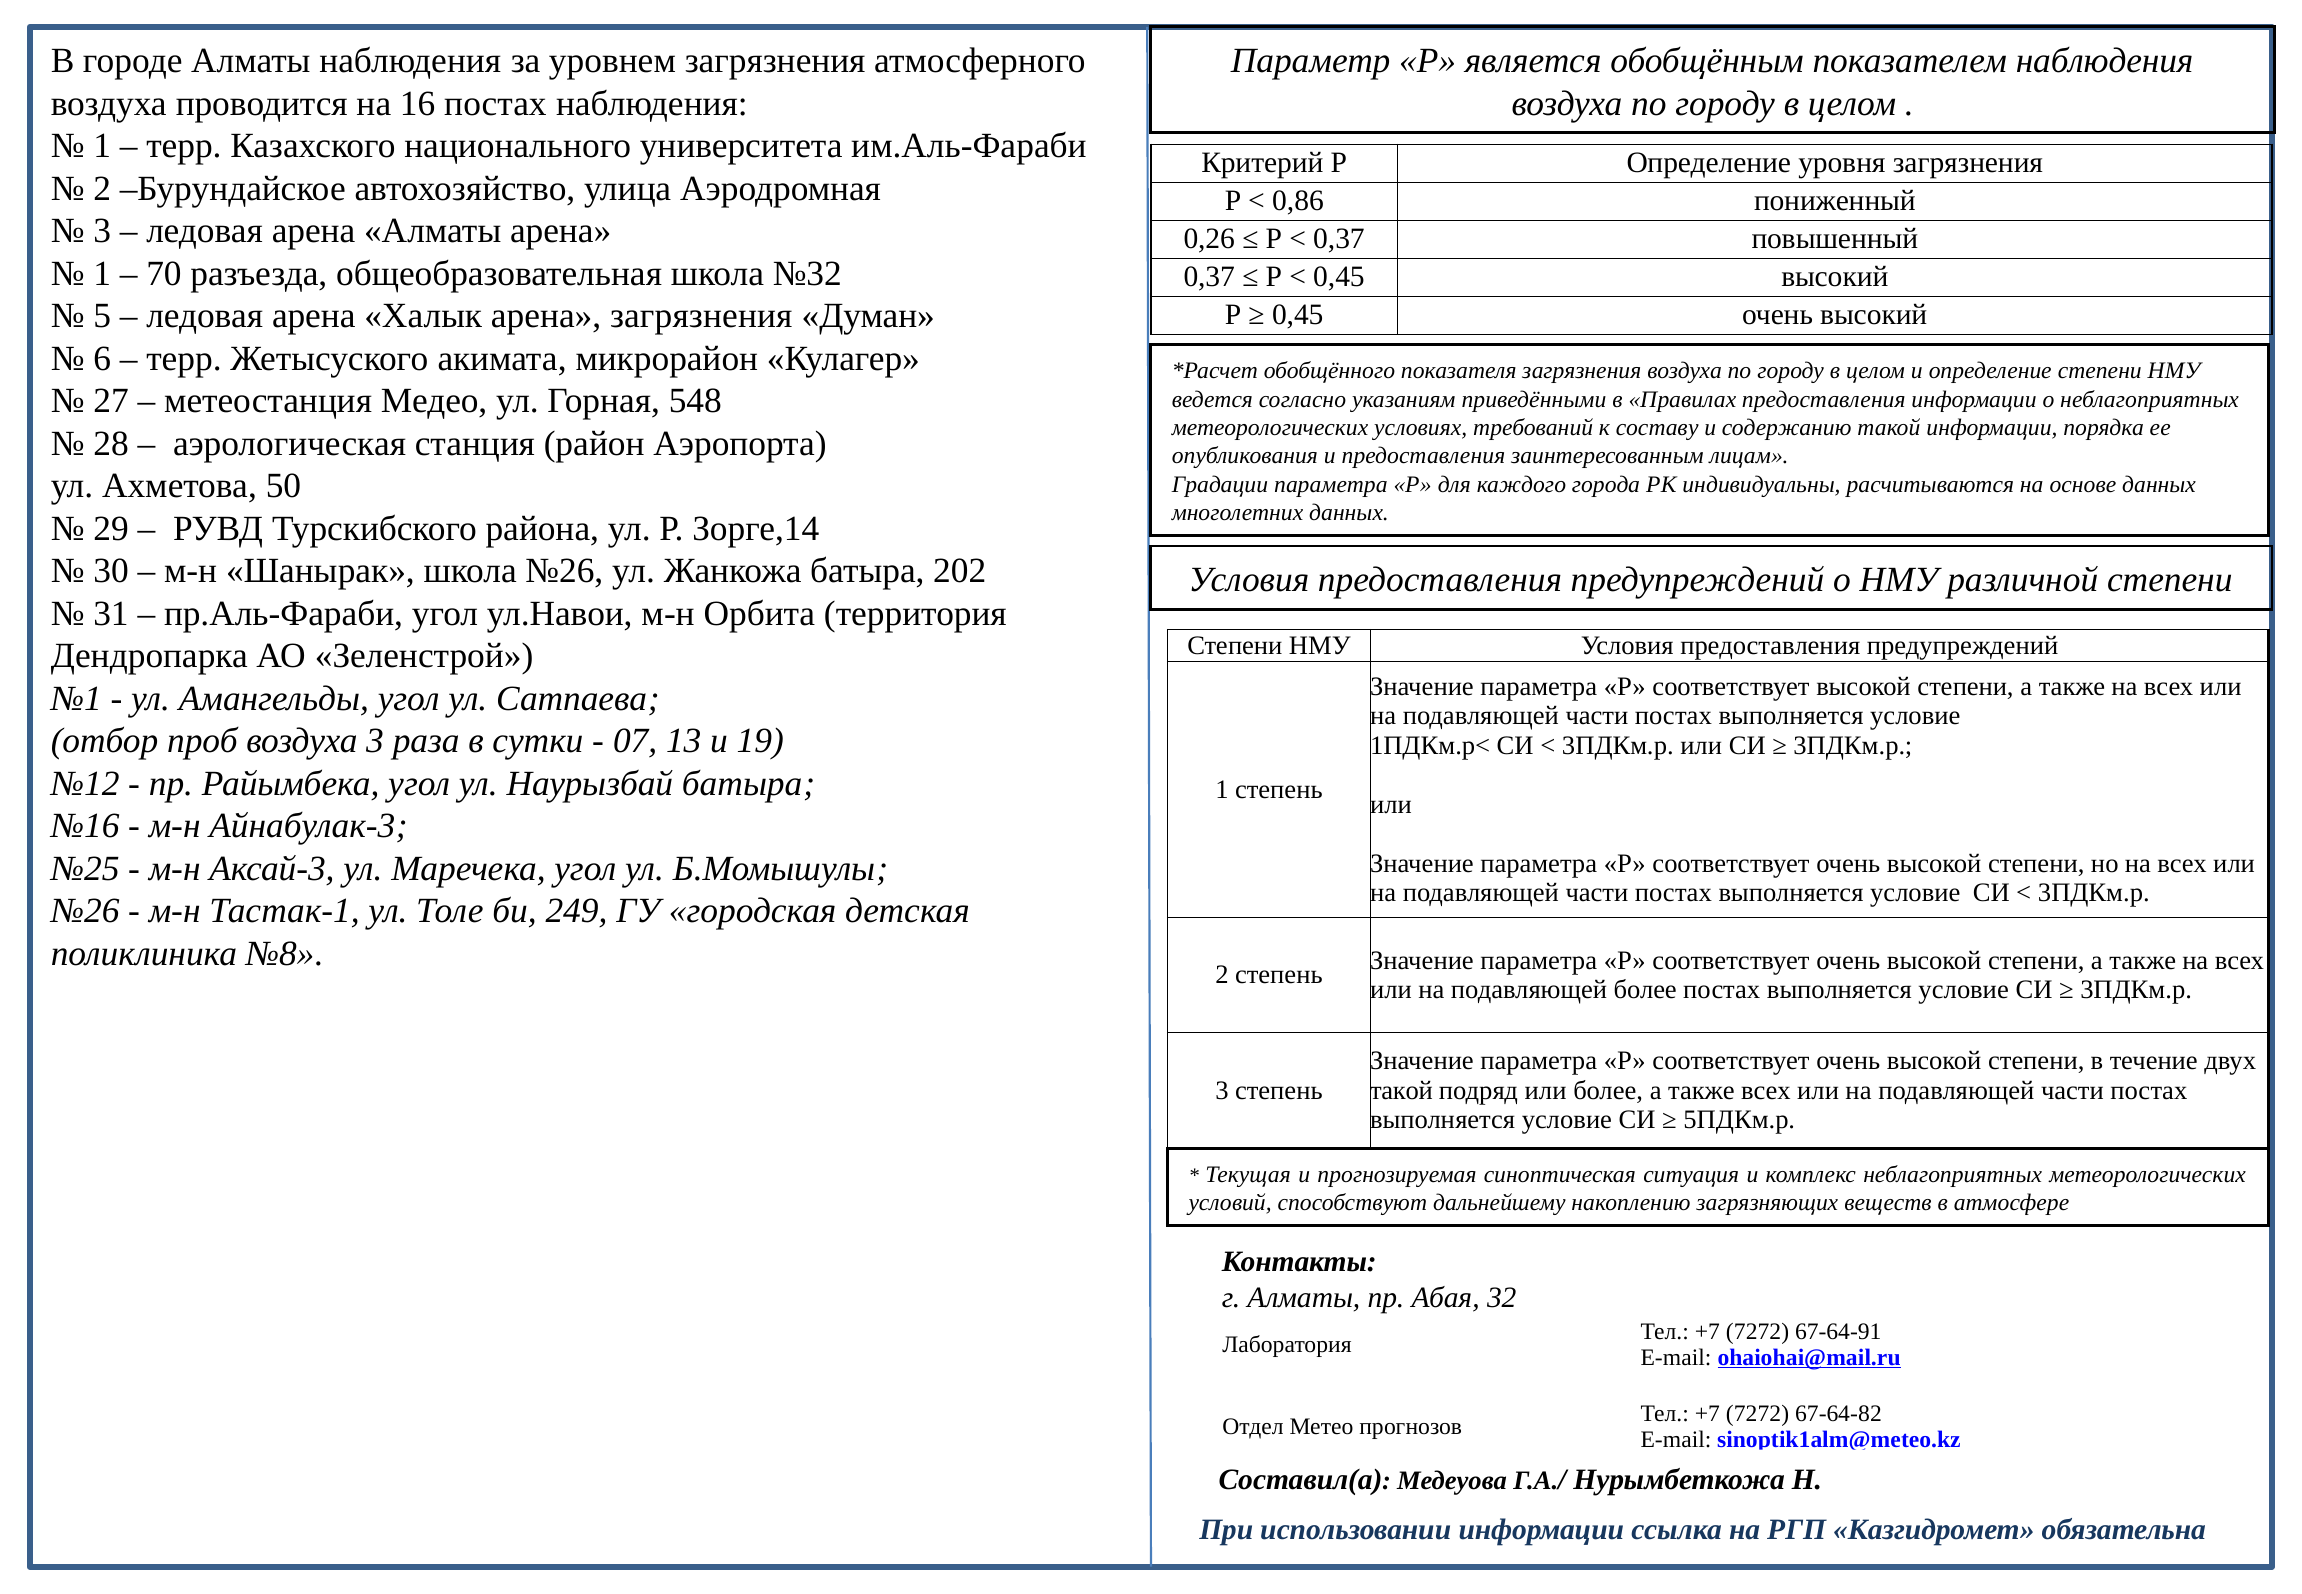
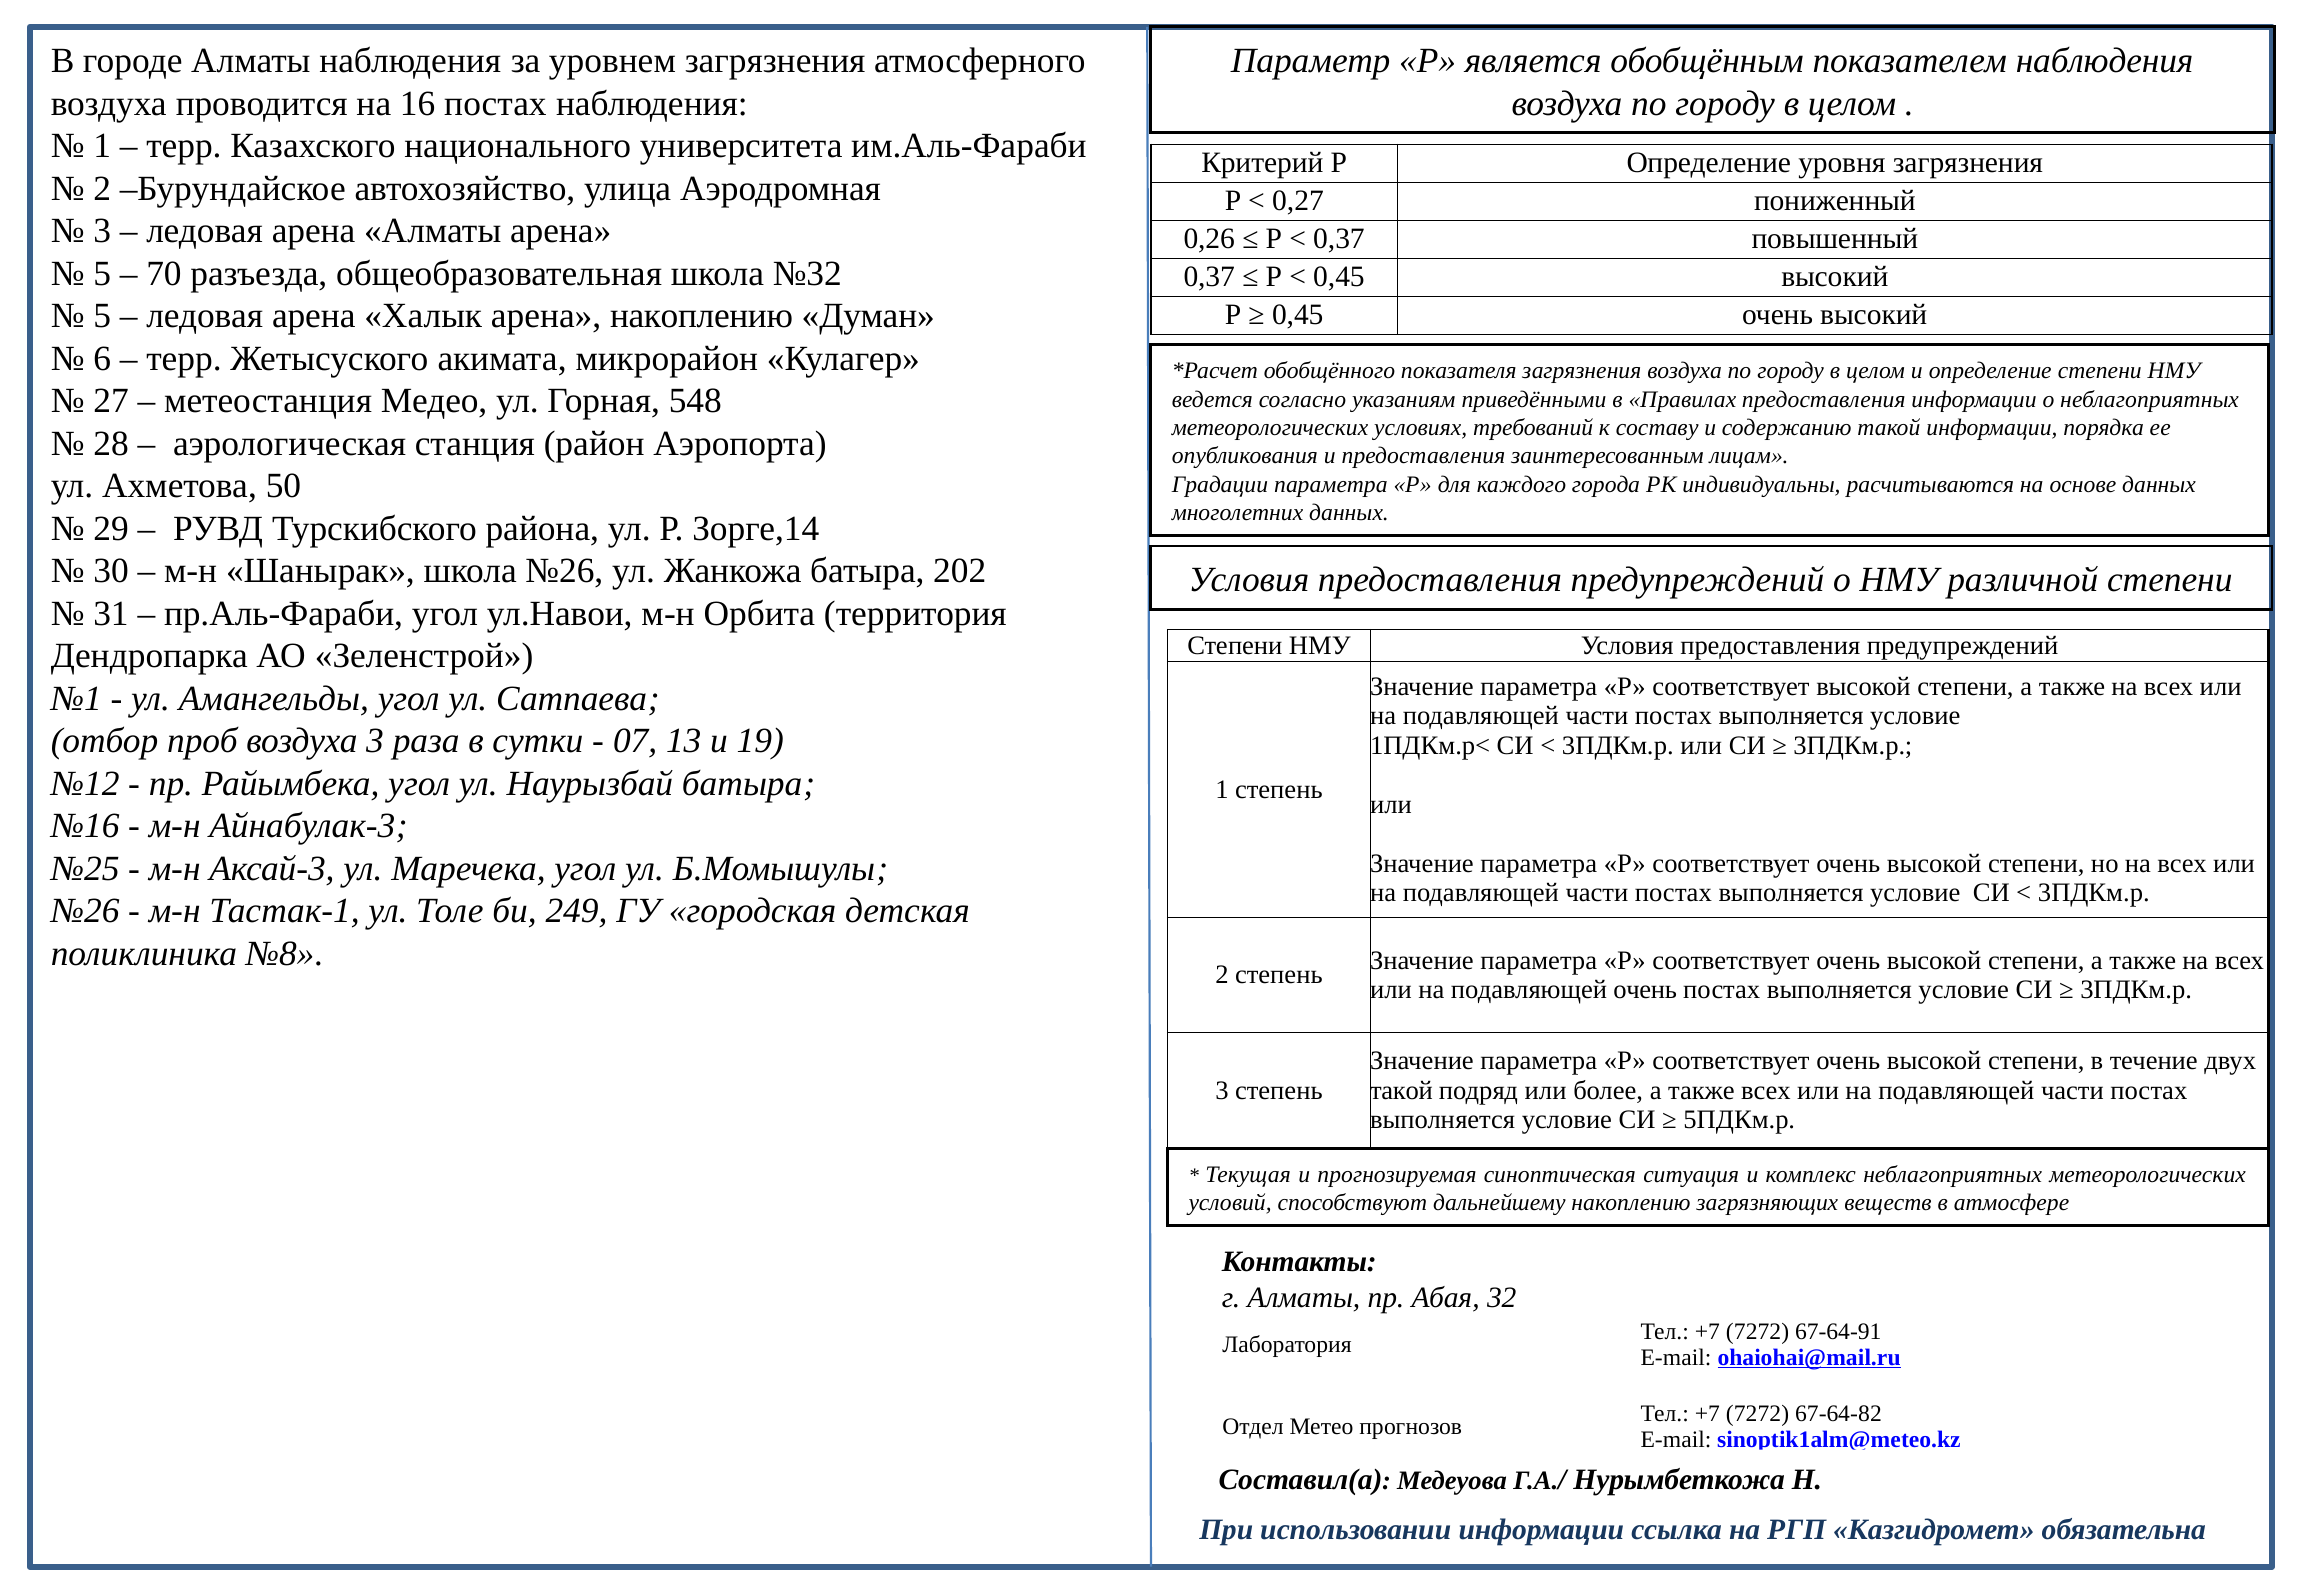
0,86: 0,86 -> 0,27
1 at (102, 274): 1 -> 5
арена загрязнения: загрязнения -> накоплению
подавляющей более: более -> очень
